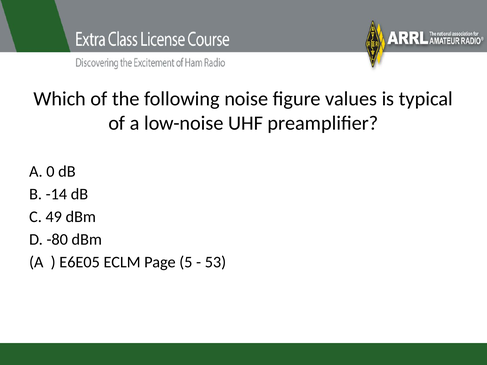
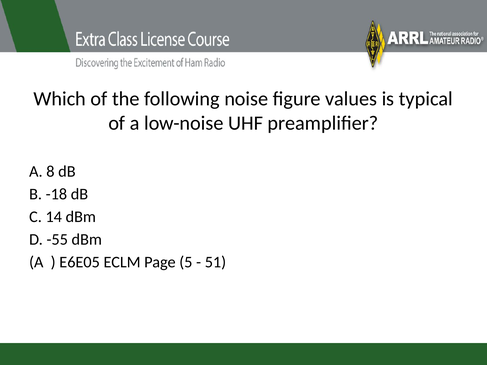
0: 0 -> 8
-14: -14 -> -18
49: 49 -> 14
-80: -80 -> -55
53: 53 -> 51
